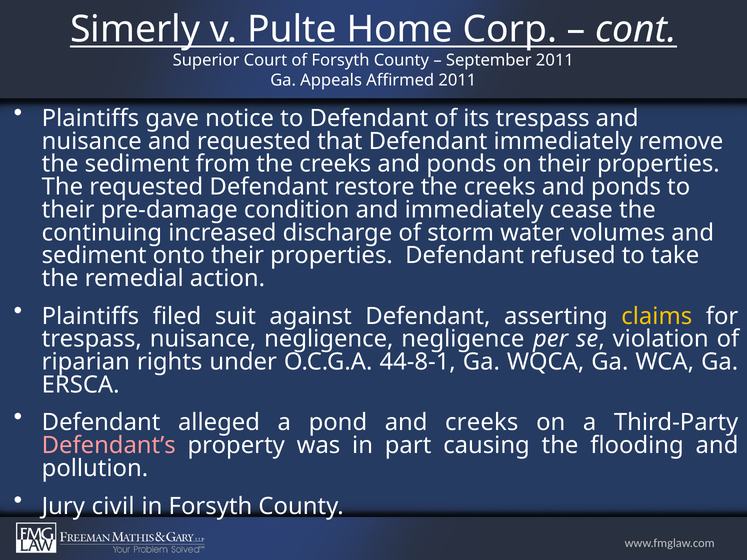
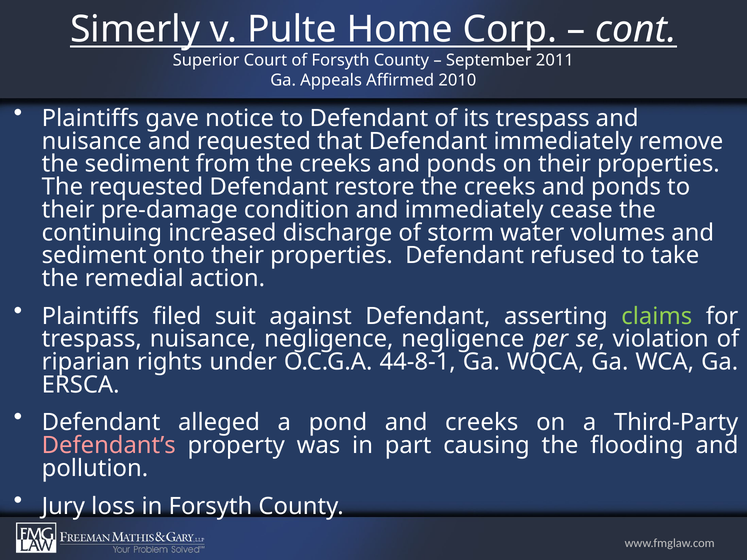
Affirmed 2011: 2011 -> 2010
claims colour: yellow -> light green
civil: civil -> loss
